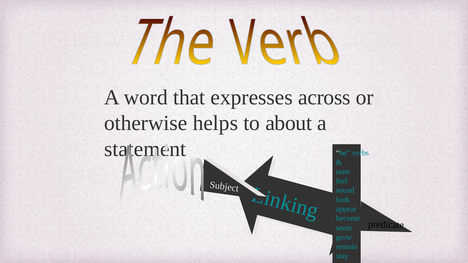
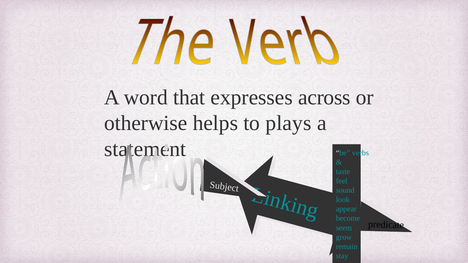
about: about -> plays
